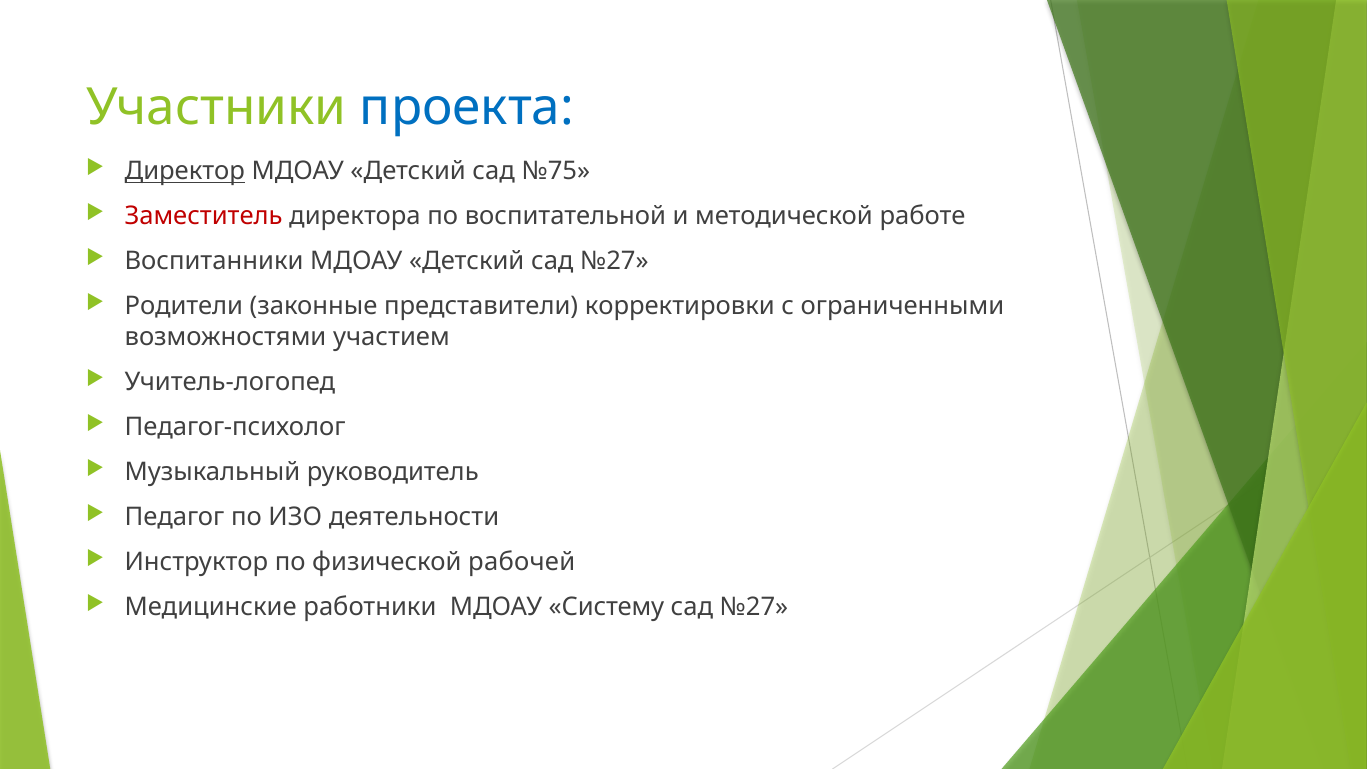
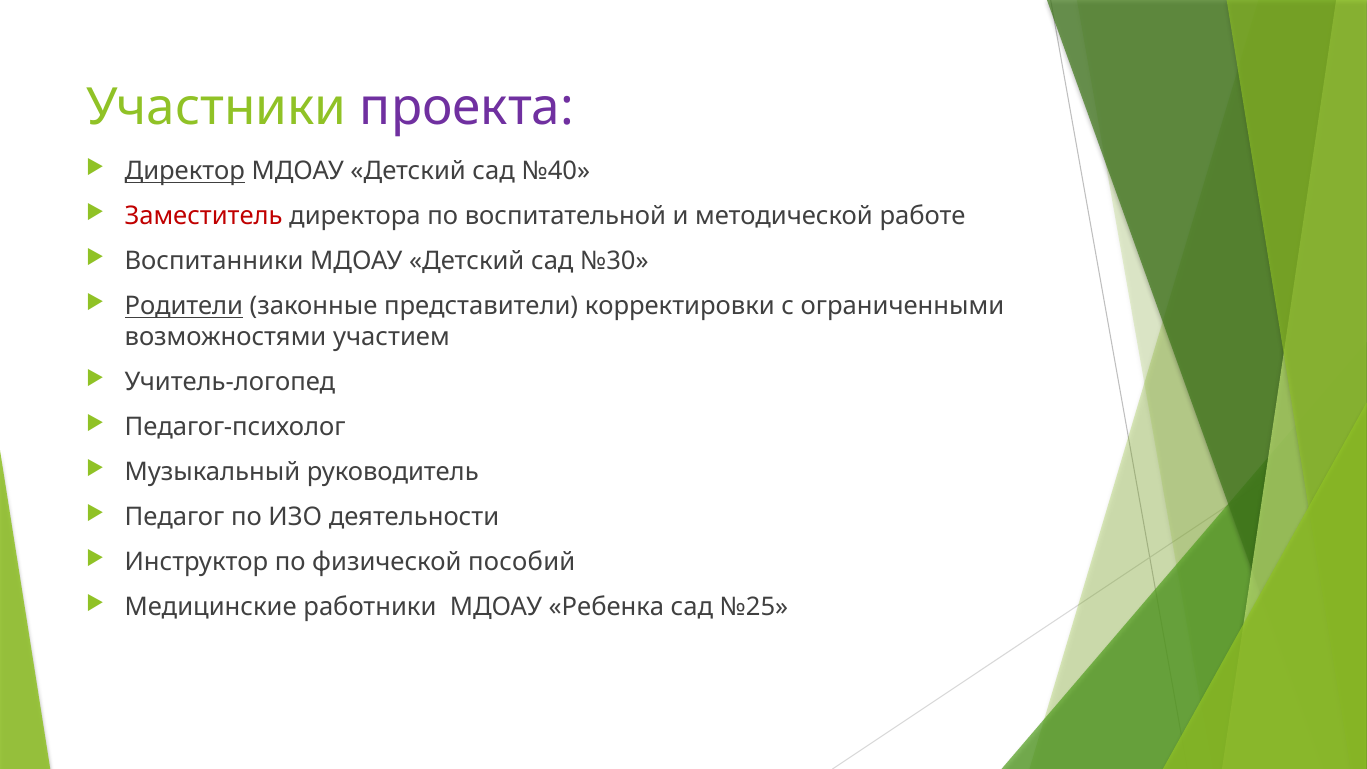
проекта colour: blue -> purple
№75: №75 -> №40
Детский сад №27: №27 -> №30
Родители underline: none -> present
рабочей: рабочей -> пособий
Систему: Систему -> Ребенка
№27 at (754, 607): №27 -> №25
